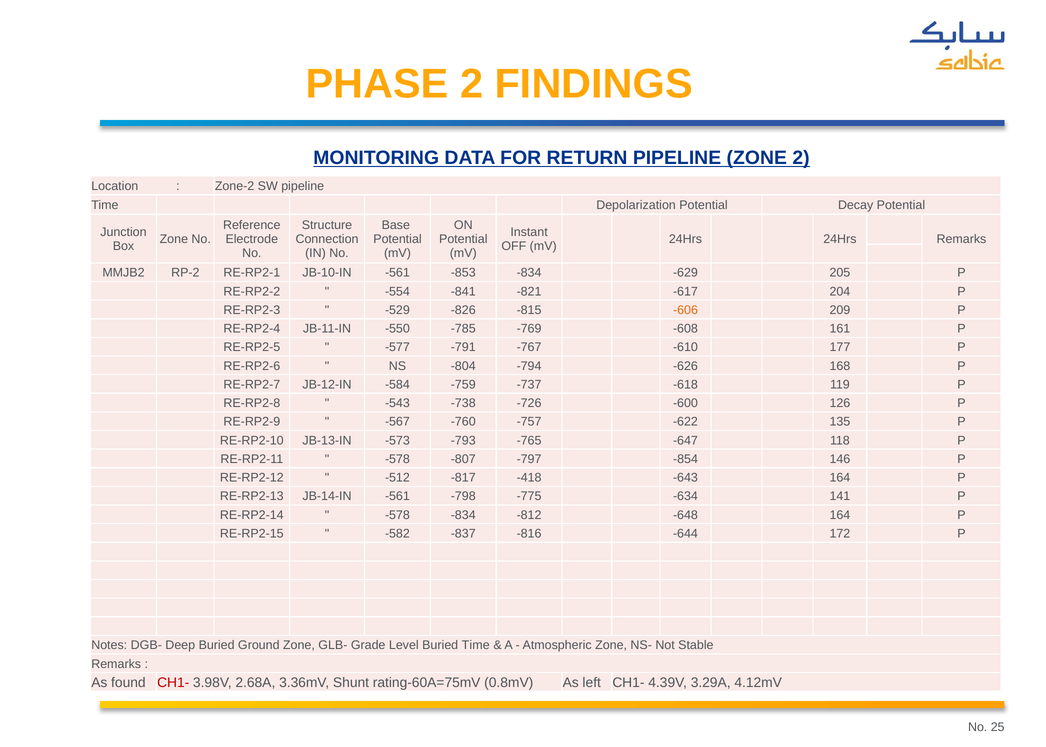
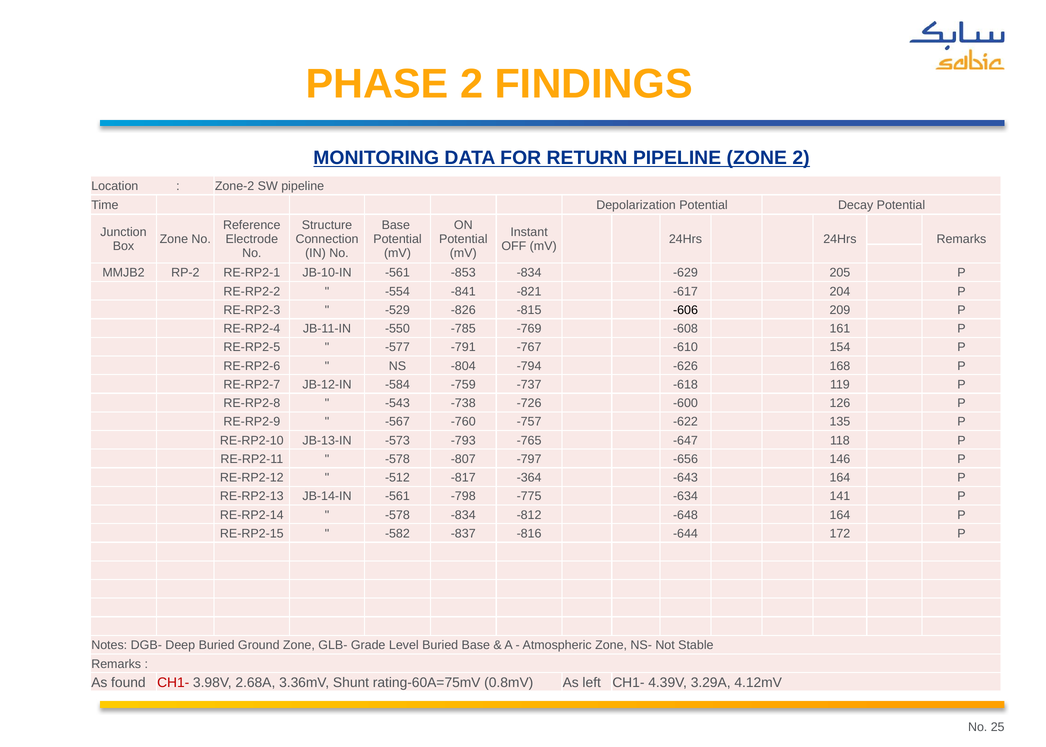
-606 colour: orange -> black
177: 177 -> 154
-854: -854 -> -656
-418: -418 -> -364
Buried Time: Time -> Base
